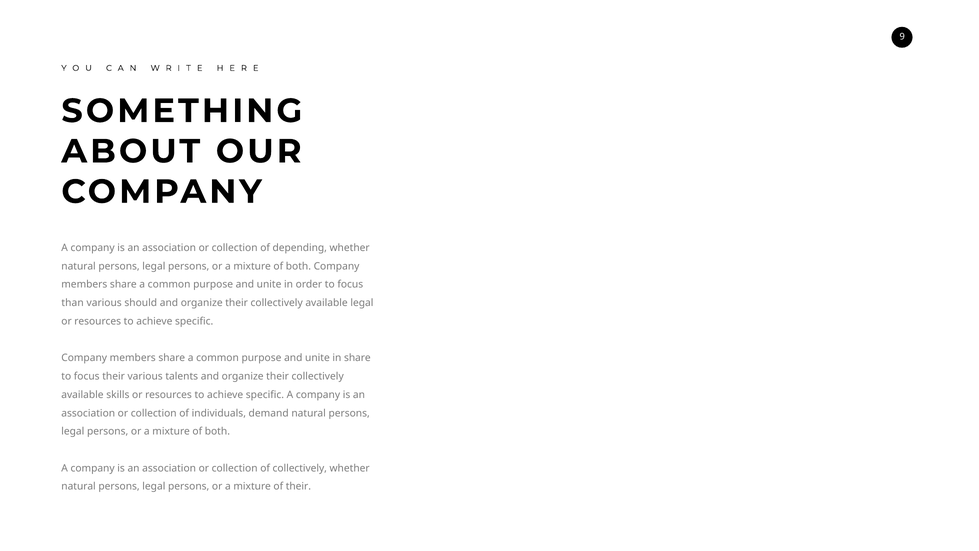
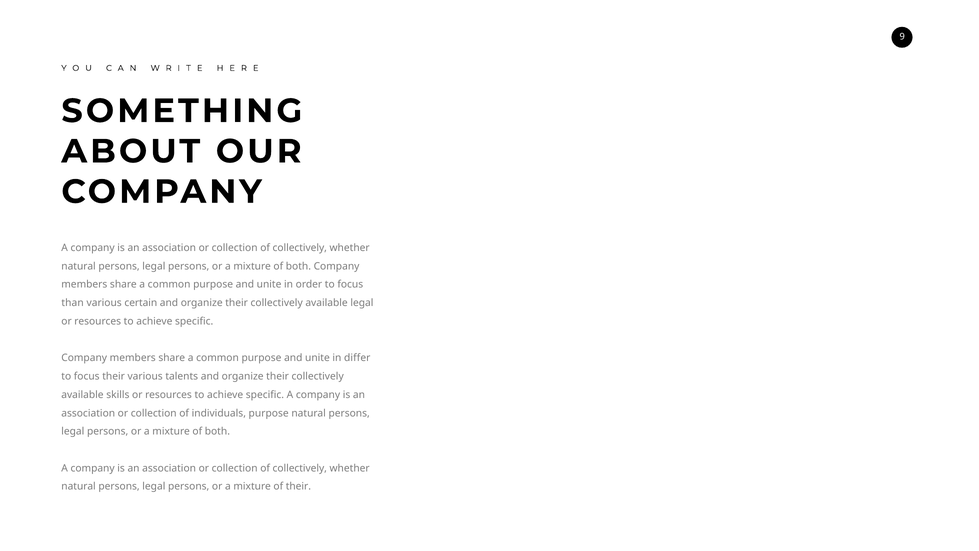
depending at (300, 248): depending -> collectively
should: should -> certain
in share: share -> differ
individuals demand: demand -> purpose
